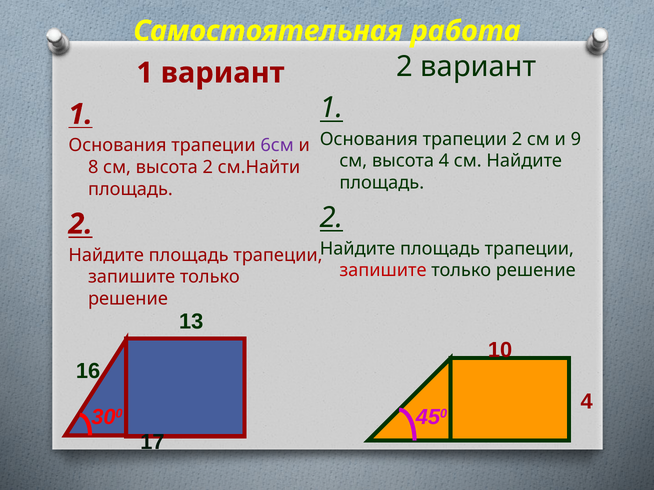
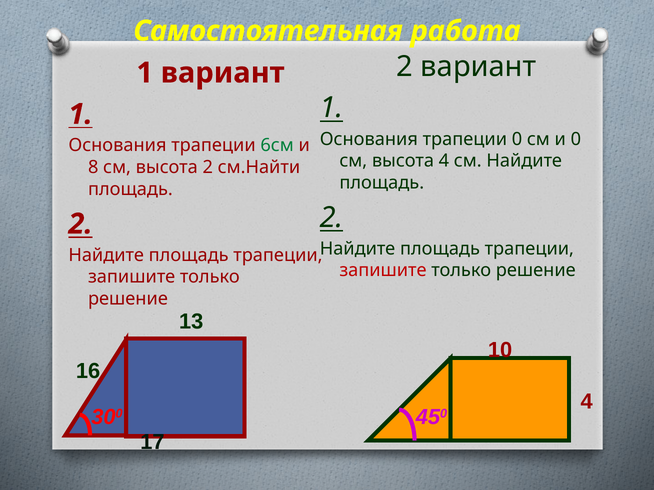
трапеции 2: 2 -> 0
и 9: 9 -> 0
6см colour: purple -> green
